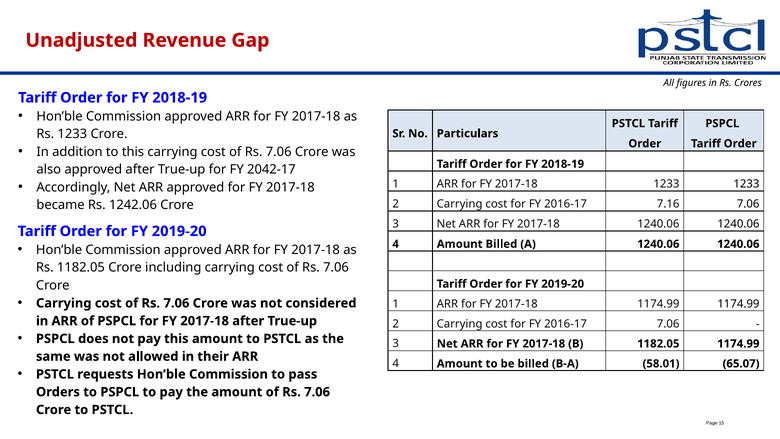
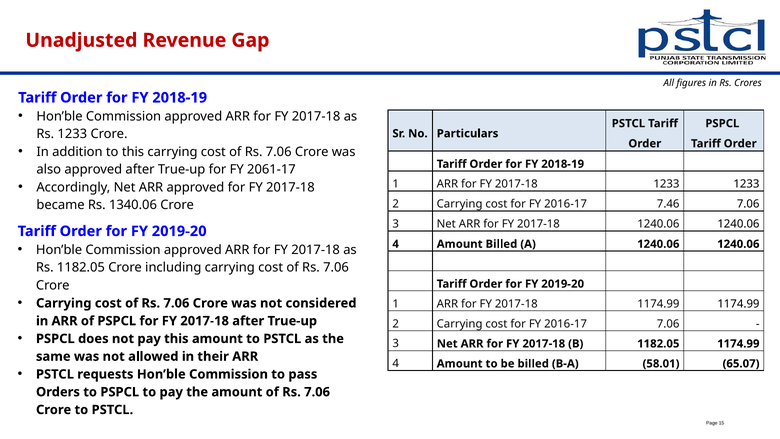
2042-17: 2042-17 -> 2061-17
7.16: 7.16 -> 7.46
1242.06: 1242.06 -> 1340.06
